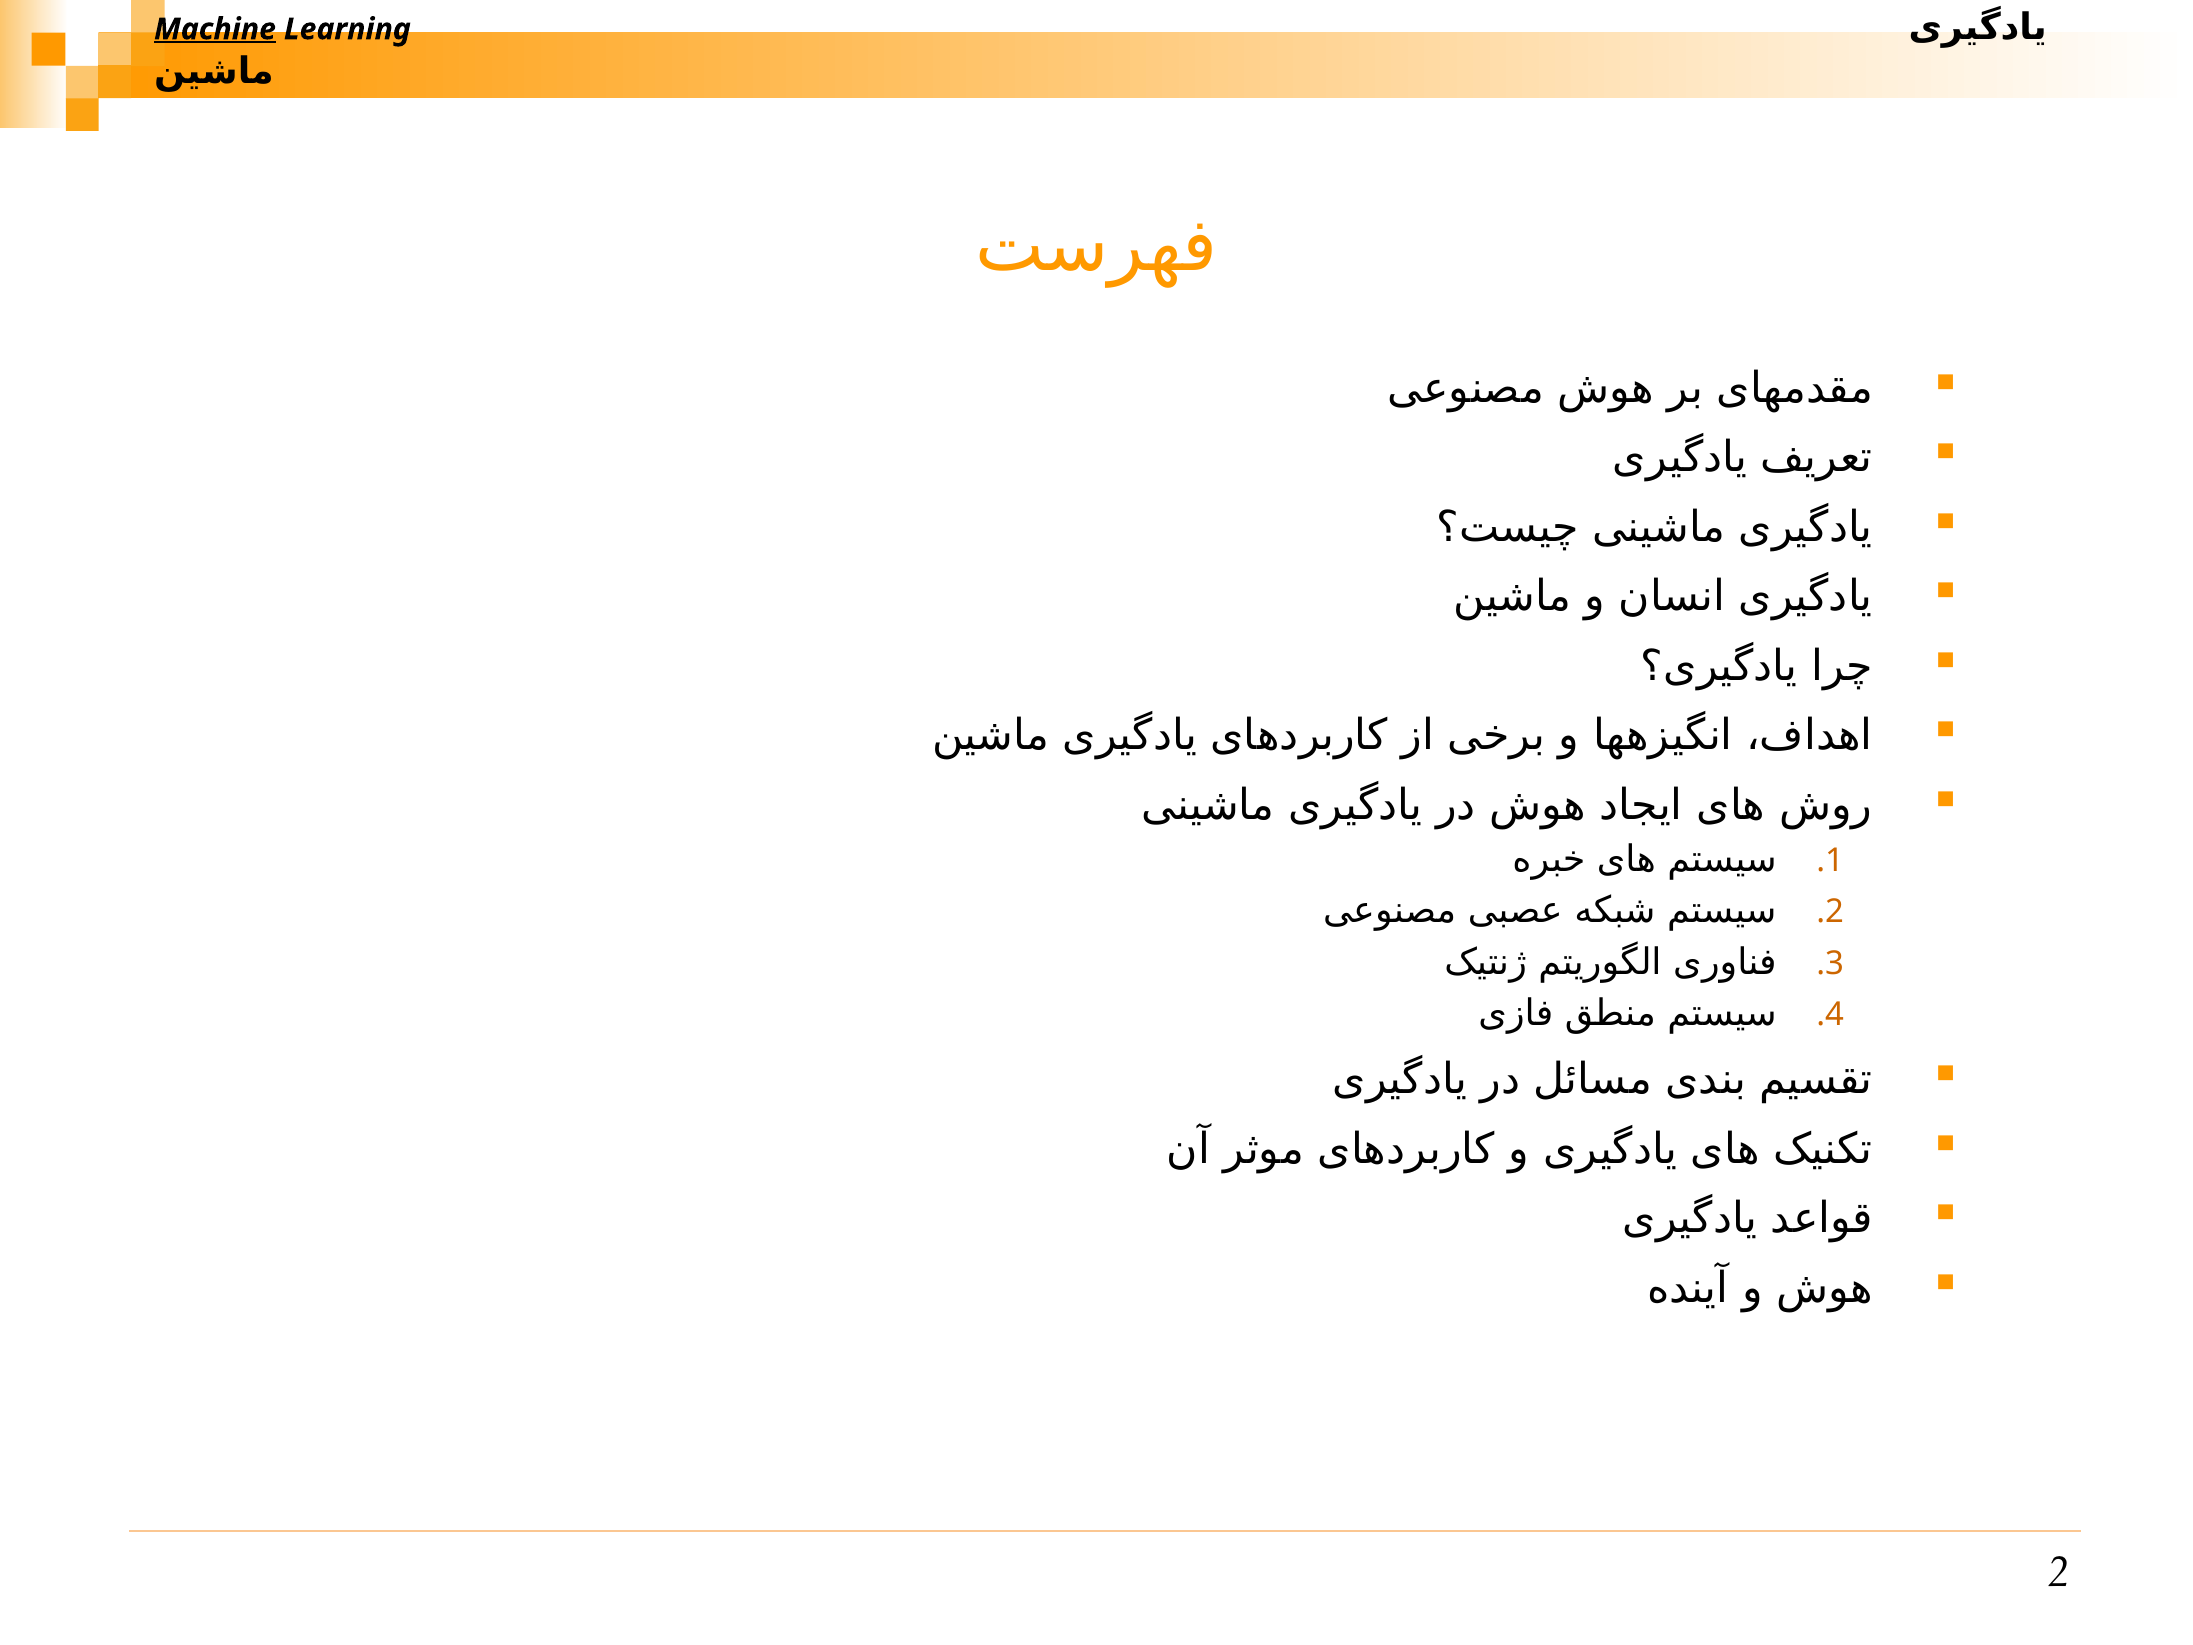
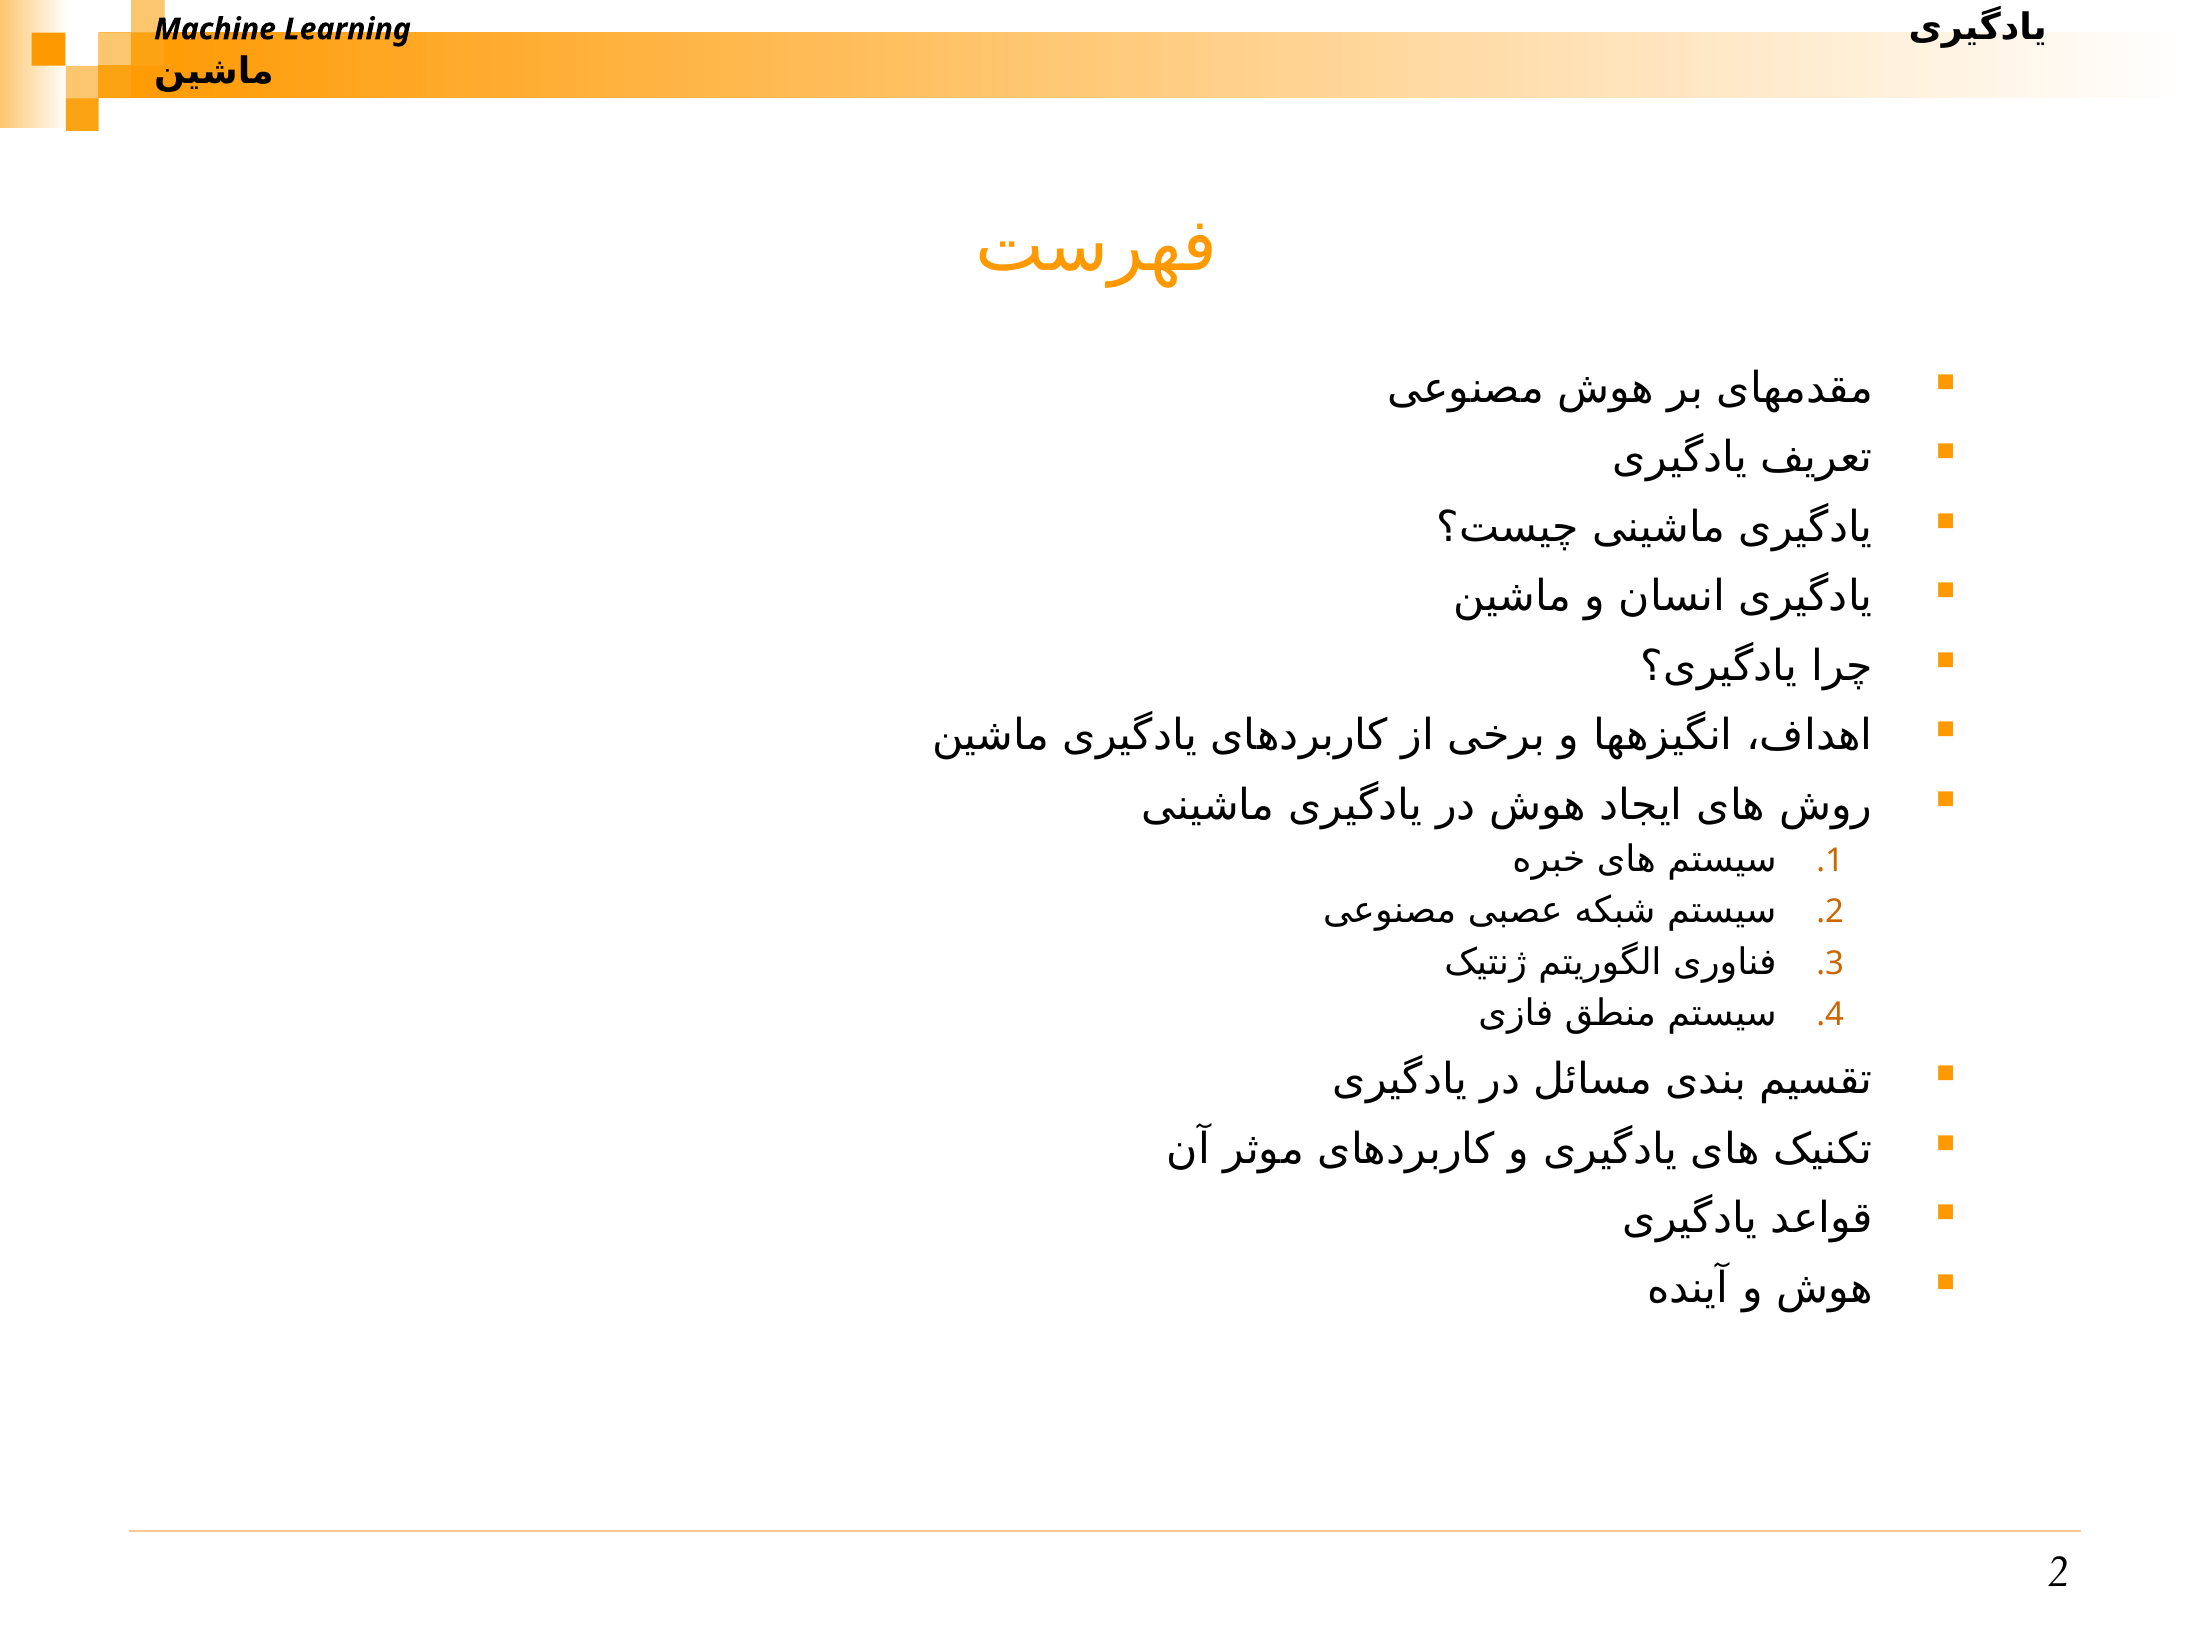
Machine underline: present -> none
